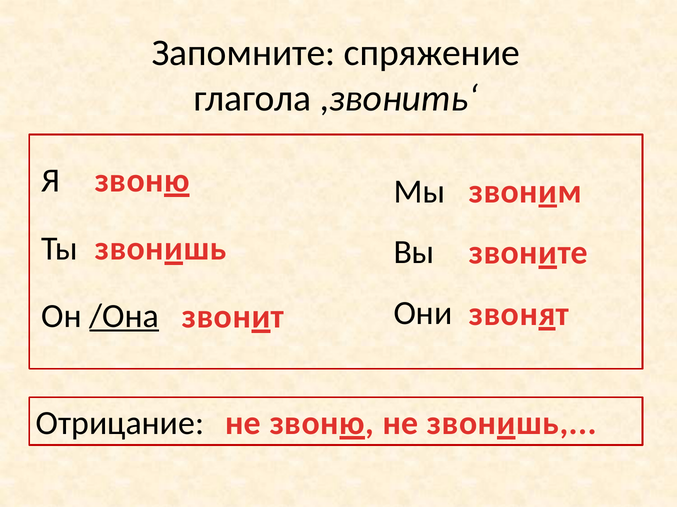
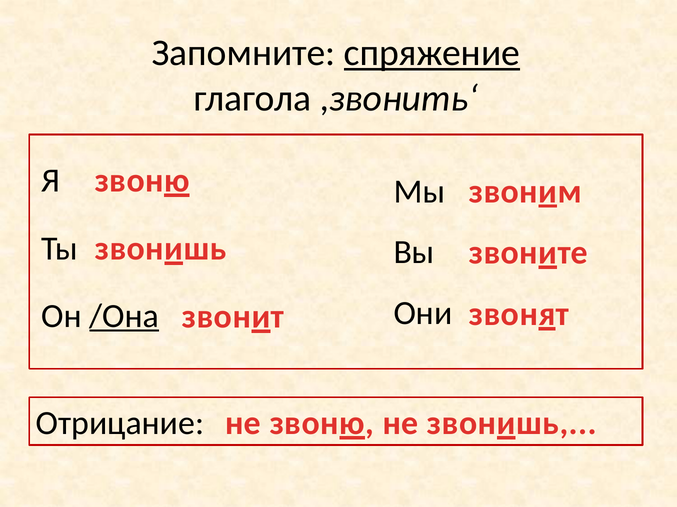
спряжение underline: none -> present
